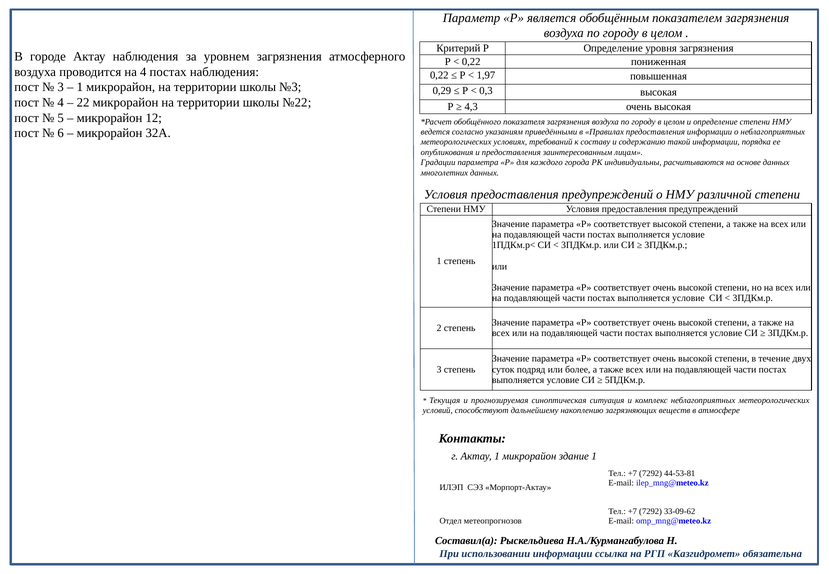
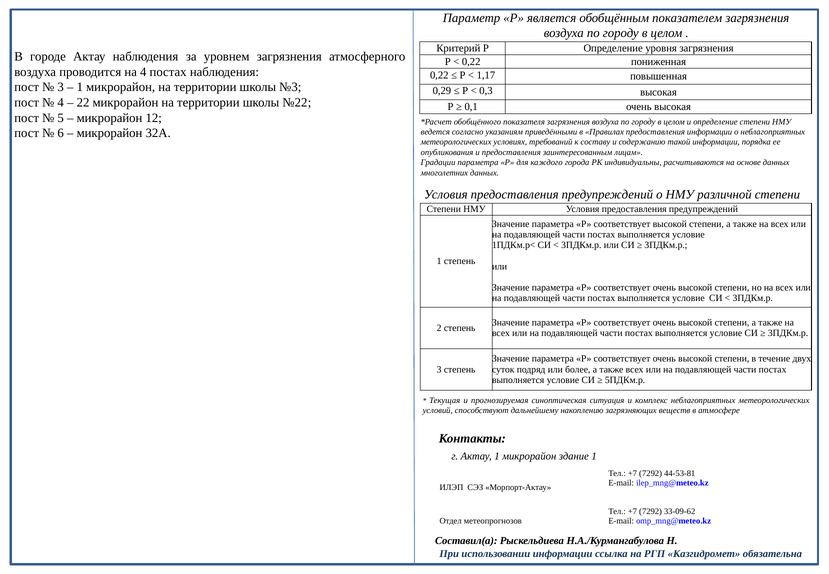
1,97: 1,97 -> 1,17
4,3: 4,3 -> 0,1
